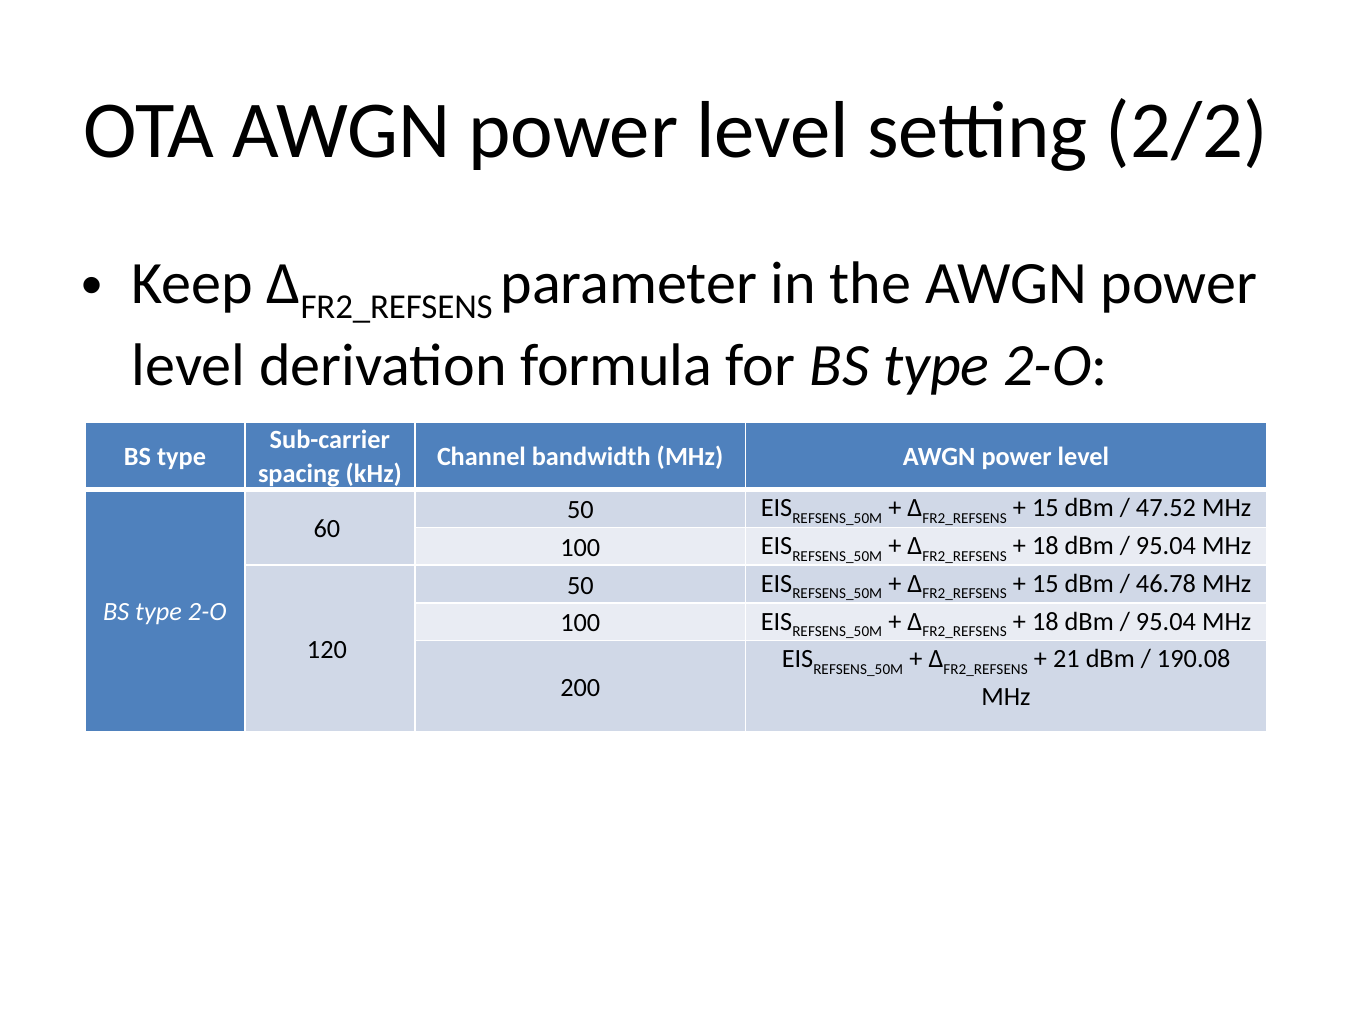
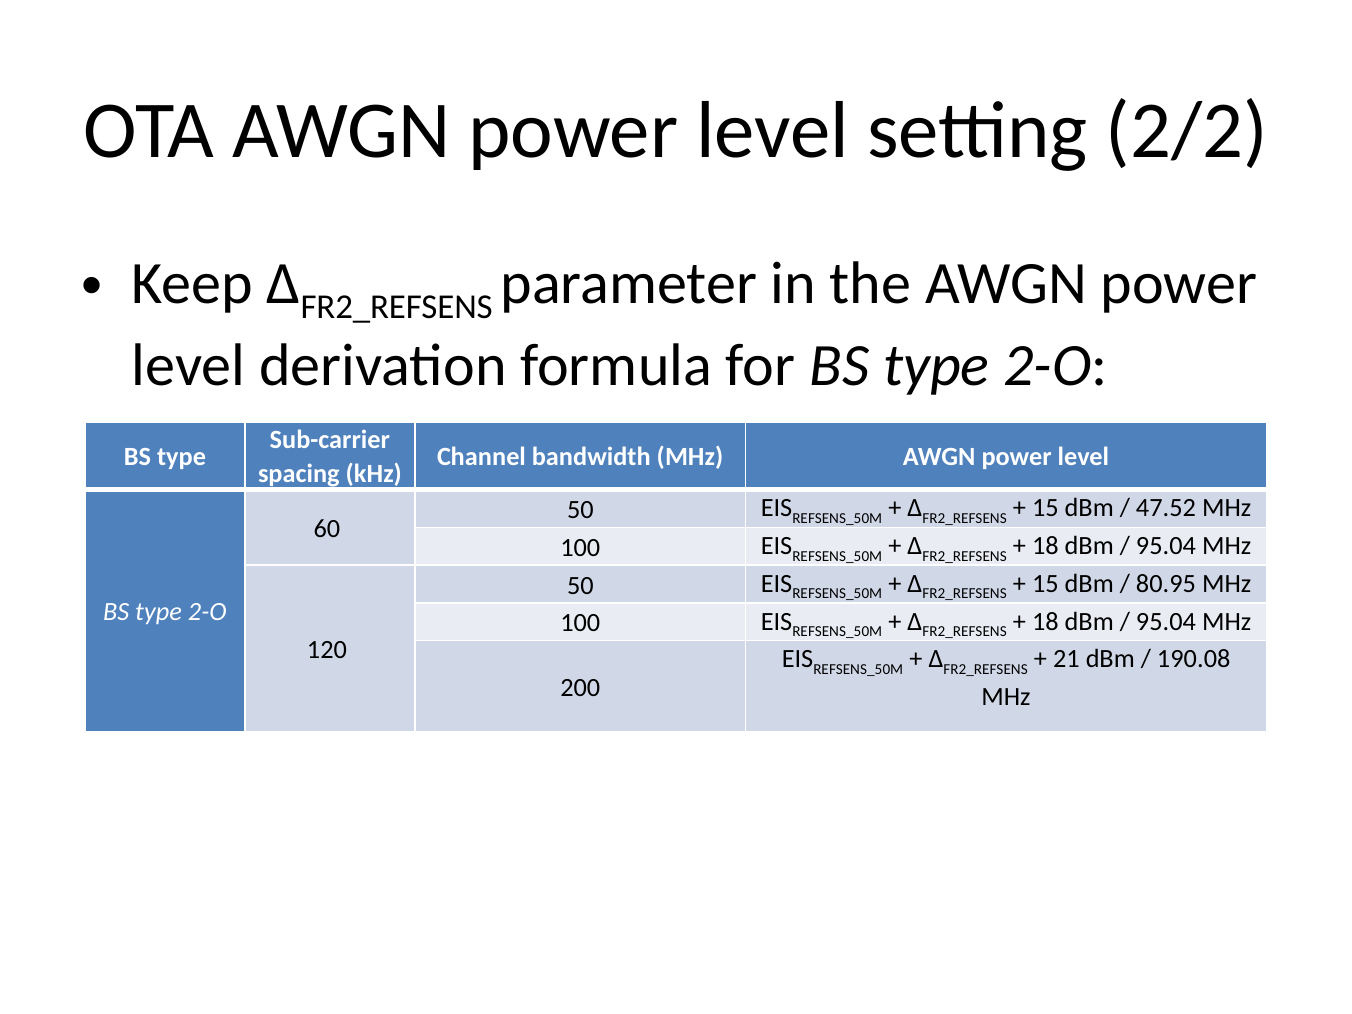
46.78: 46.78 -> 80.95
